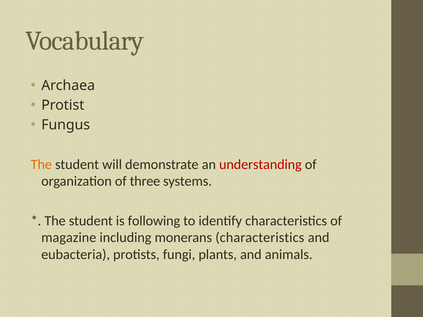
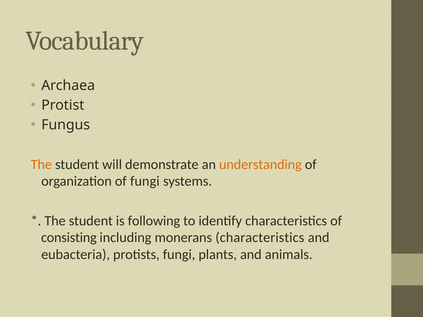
understanding colour: red -> orange
of three: three -> fungi
magazine: magazine -> consisting
